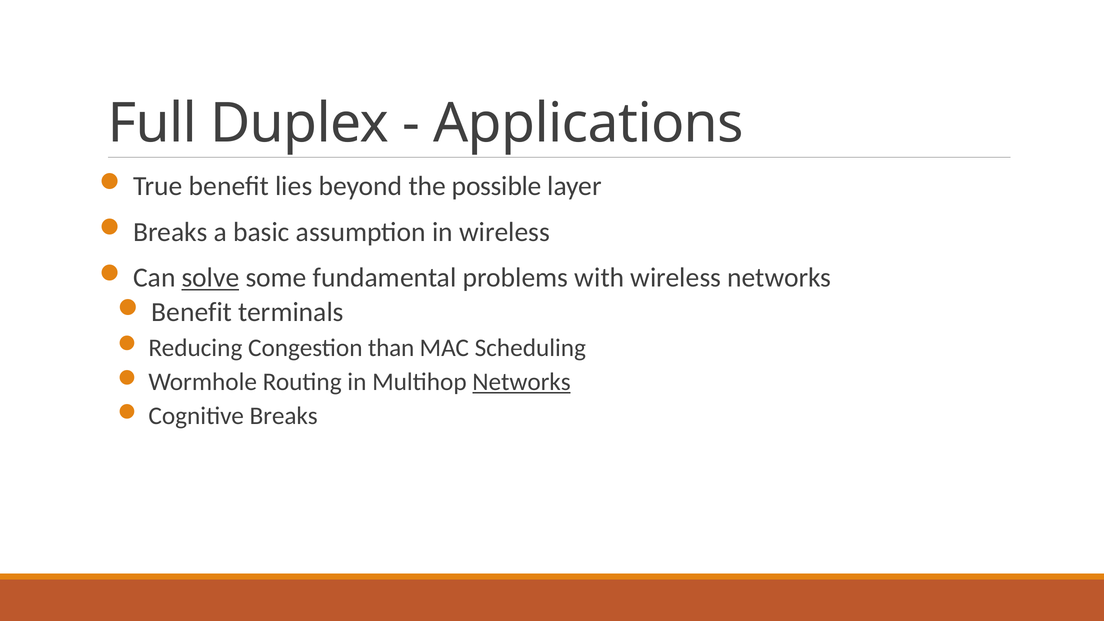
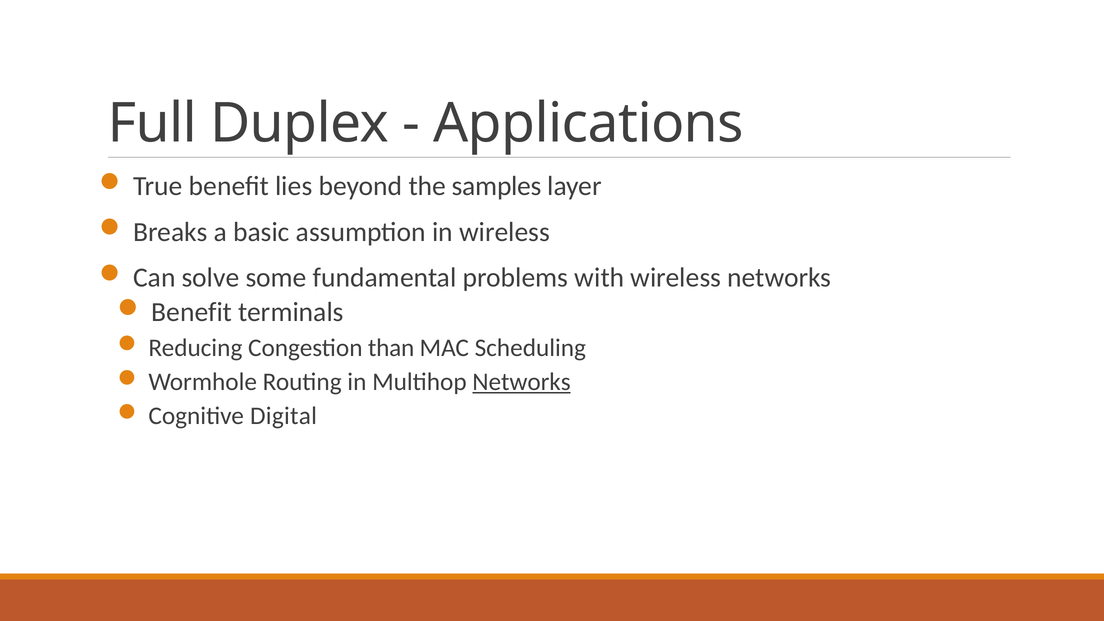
possible: possible -> samples
solve underline: present -> none
Cognitive Breaks: Breaks -> Digital
